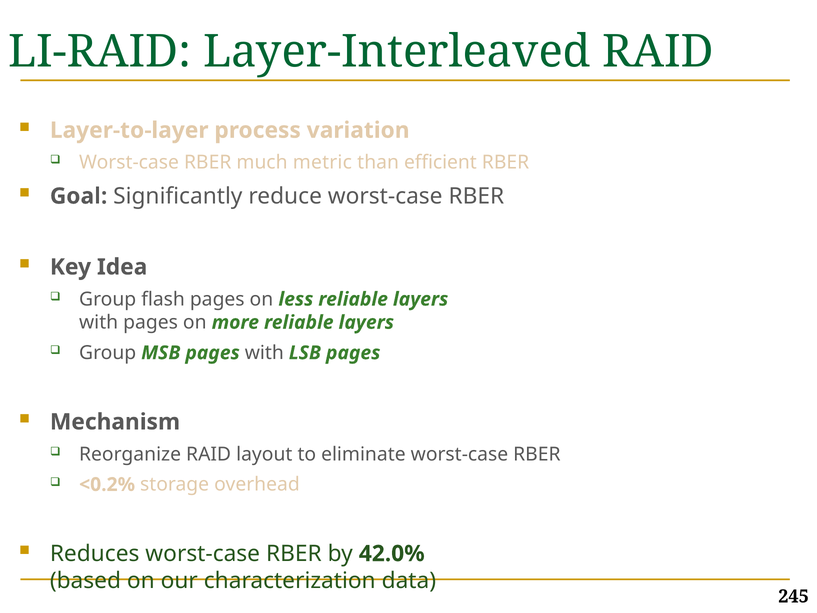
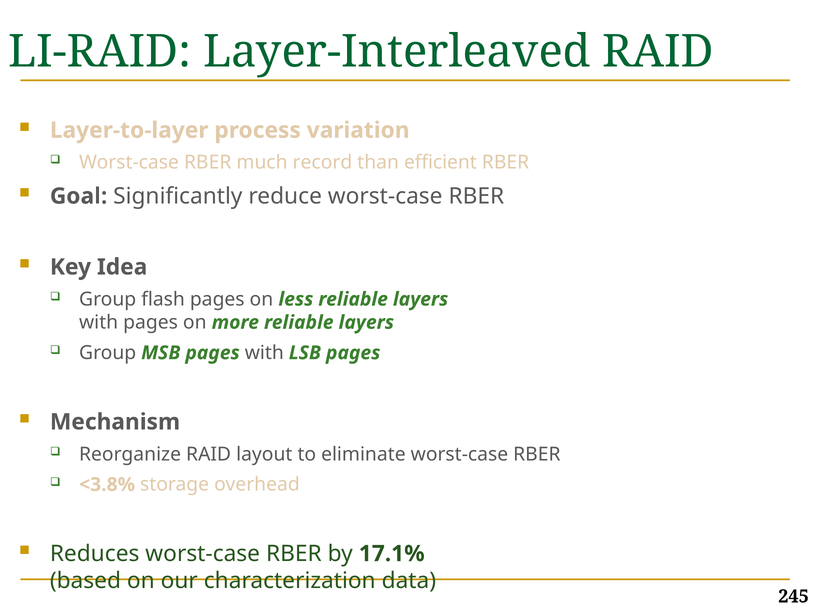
metric: metric -> record
<0.2%: <0.2% -> <3.8%
42.0%: 42.0% -> 17.1%
